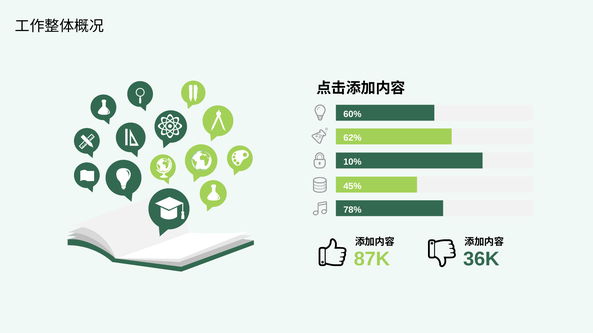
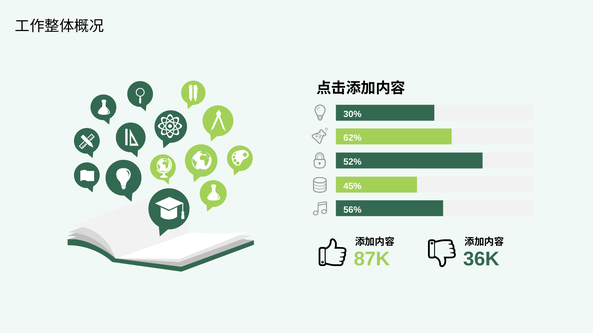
60%: 60% -> 30%
10%: 10% -> 52%
78%: 78% -> 56%
